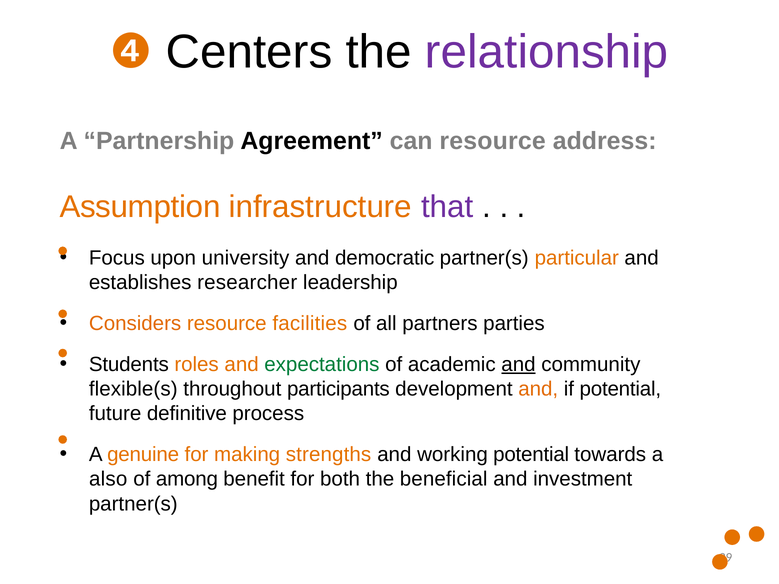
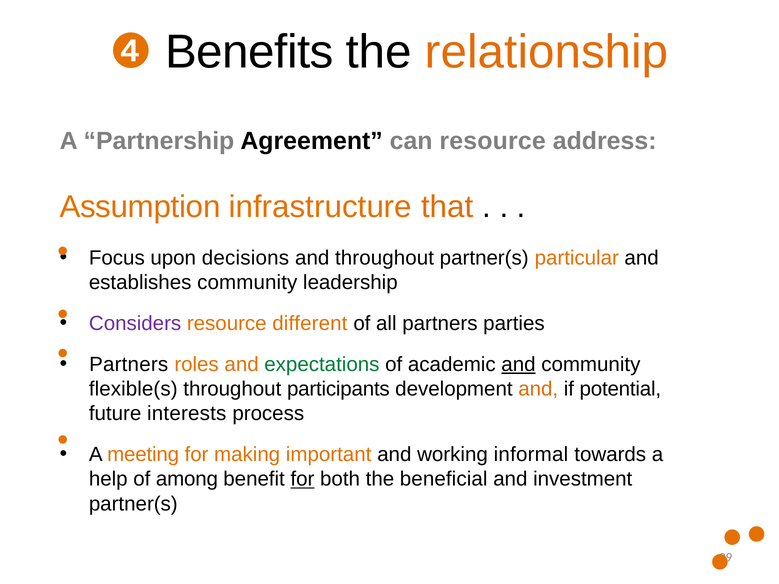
Centers: Centers -> Benefits
relationship colour: purple -> orange
that colour: purple -> orange
university: university -> decisions
and democratic: democratic -> throughout
establishes researcher: researcher -> community
Considers colour: orange -> purple
facilities: facilities -> different
Students at (129, 365): Students -> Partners
definitive: definitive -> interests
genuine: genuine -> meeting
strengths: strengths -> important
working potential: potential -> informal
also: also -> help
for at (302, 479) underline: none -> present
